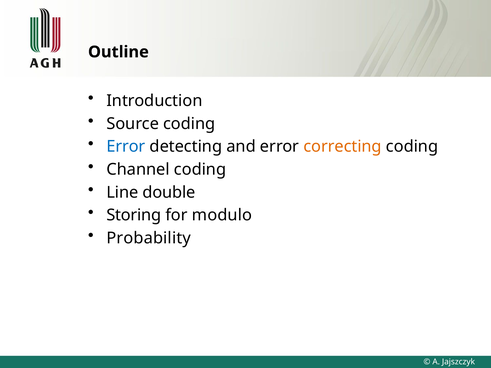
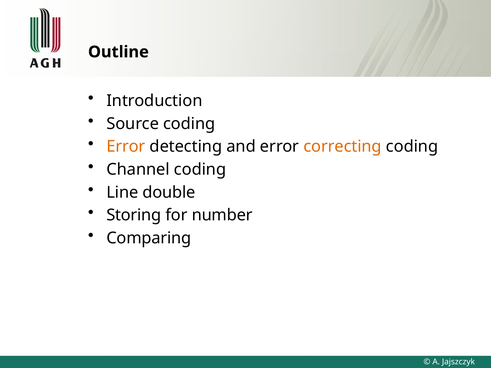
Error at (126, 147) colour: blue -> orange
modulo: modulo -> number
Probability: Probability -> Comparing
